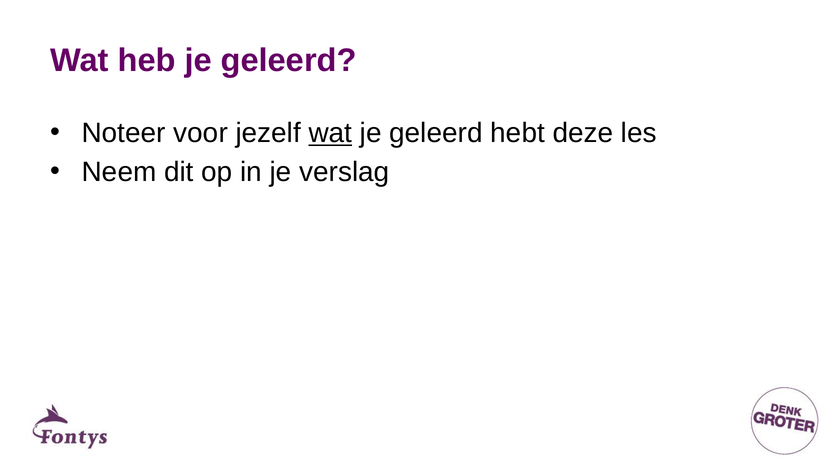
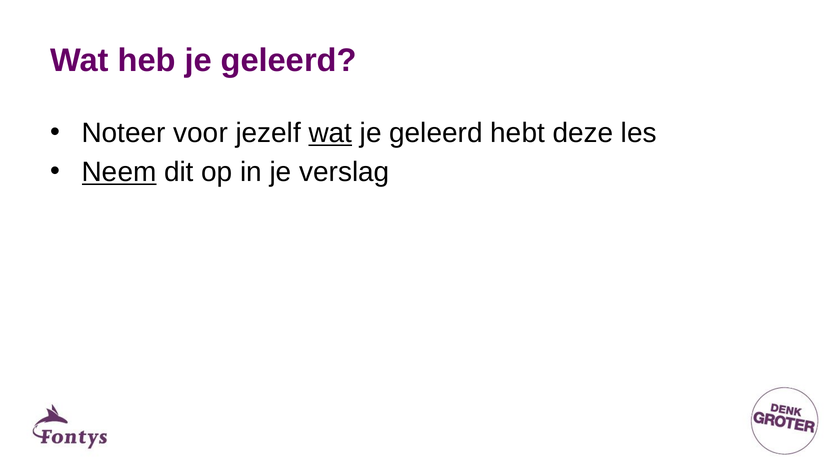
Neem underline: none -> present
